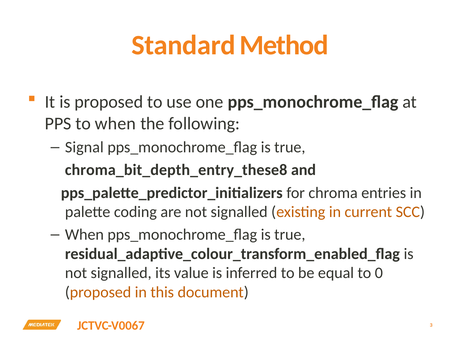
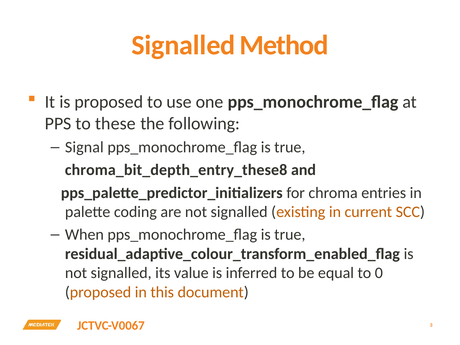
Standard at (183, 45): Standard -> Signalled
to when: when -> these
